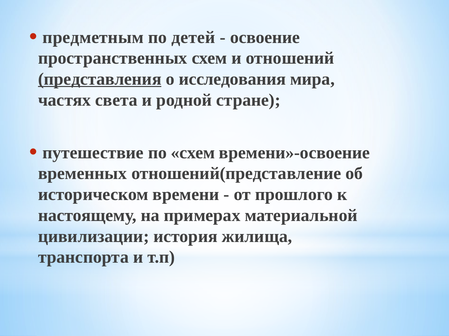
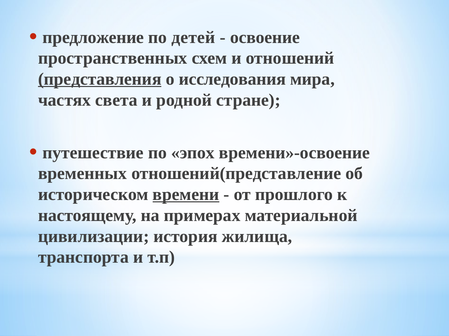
предметным: предметным -> предложение
по схем: схем -> эпох
времени underline: none -> present
